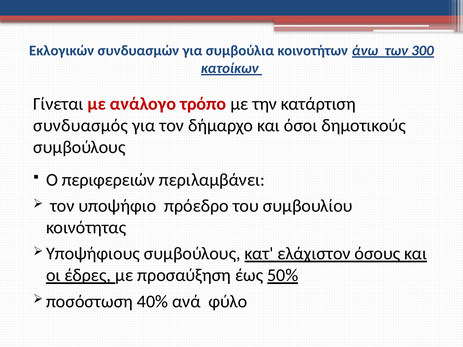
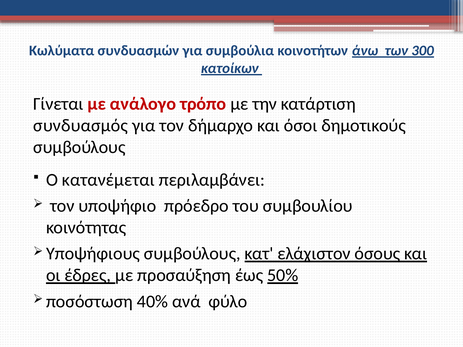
Εκλογικών: Εκλογικών -> Κωλύματα
περιφερειών: περιφερειών -> κατανέμεται
